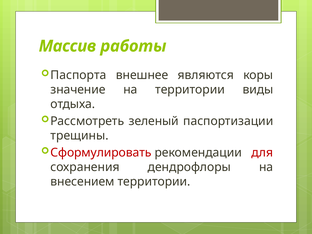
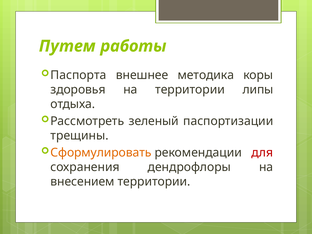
Массив: Массив -> Путем
являются: являются -> методика
значение: значение -> здоровья
виды: виды -> липы
Сформулировать colour: red -> orange
